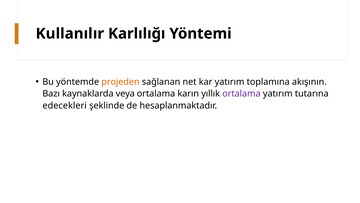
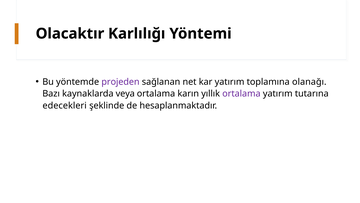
Kullanılır: Kullanılır -> Olacaktır
projeden colour: orange -> purple
akışının: akışının -> olanağı
